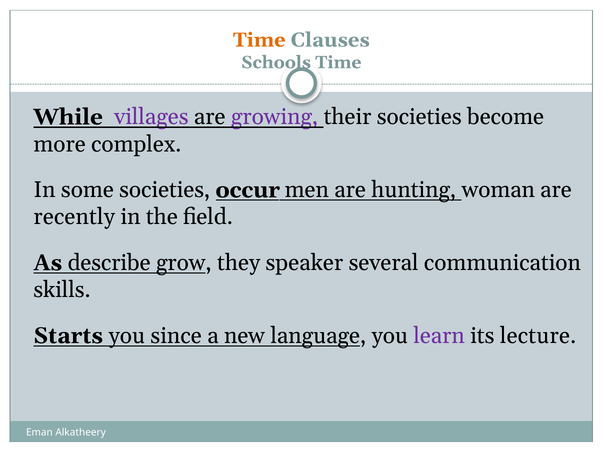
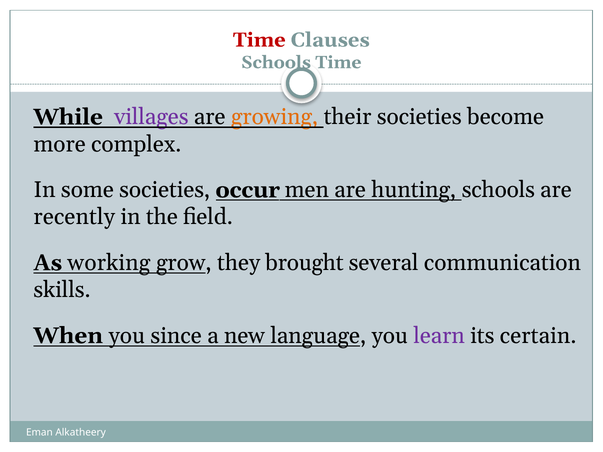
Time at (259, 40) colour: orange -> red
growing colour: purple -> orange
hunting woman: woman -> schools
describe: describe -> working
speaker: speaker -> brought
Starts: Starts -> When
lecture: lecture -> certain
